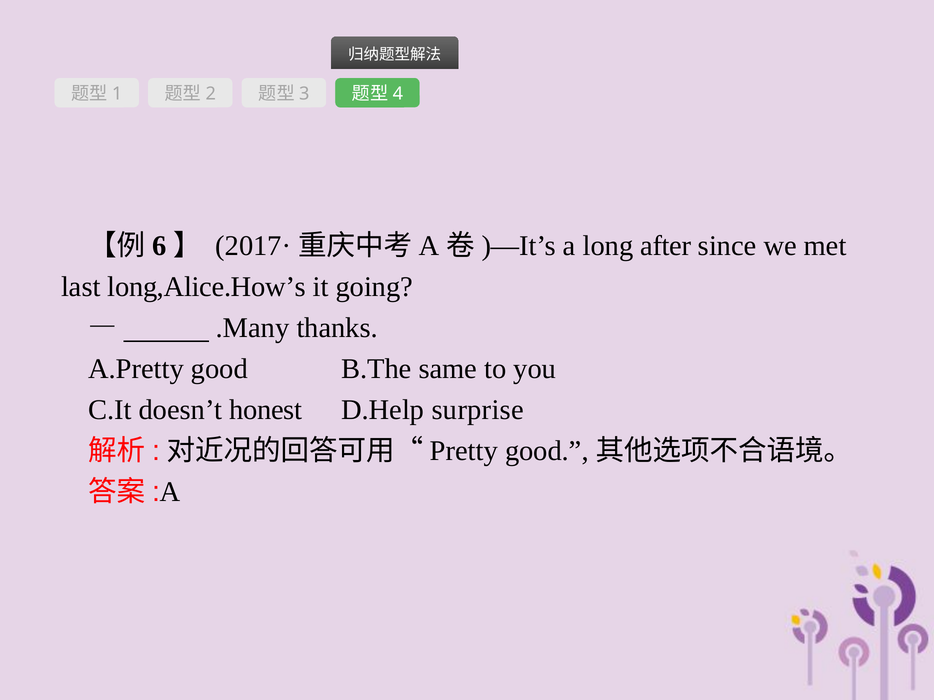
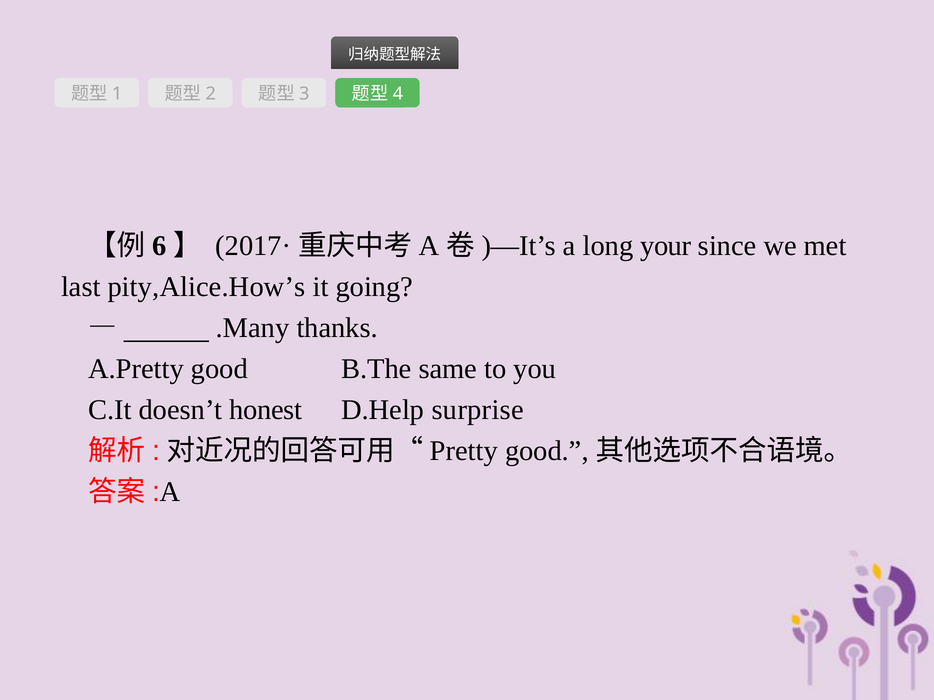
after: after -> your
long,Alice.How’s: long,Alice.How’s -> pity,Alice.How’s
